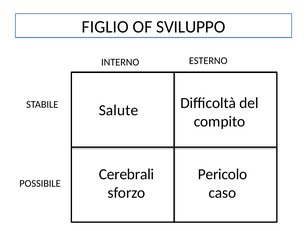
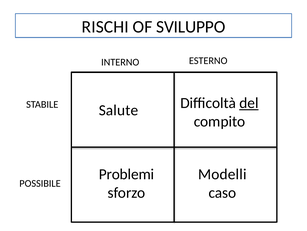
FIGLIO: FIGLIO -> RISCHI
del underline: none -> present
Cerebrali: Cerebrali -> Problemi
Pericolo: Pericolo -> Modelli
